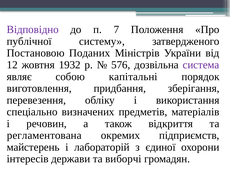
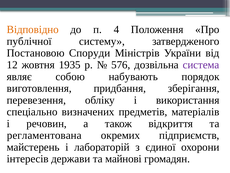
Відповідно colour: purple -> orange
7: 7 -> 4
Поданих: Поданих -> Споруди
1932: 1932 -> 1935
капітальні: капітальні -> набувають
виборчі: виборчі -> майнові
